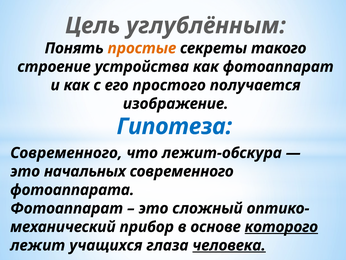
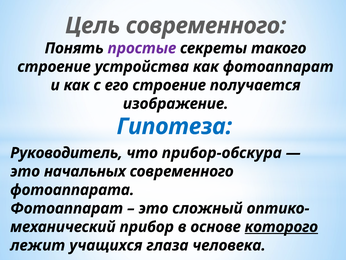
Цель углублённым: углублённым -> современного
простые colour: orange -> purple
его простого: простого -> строение
Современного at (66, 153): Современного -> Руководитель
лежит-обскура: лежит-обскура -> прибор-обскура
человека underline: present -> none
